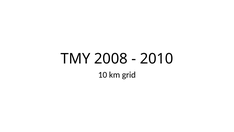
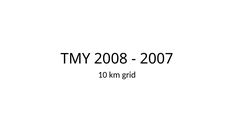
2010: 2010 -> 2007
